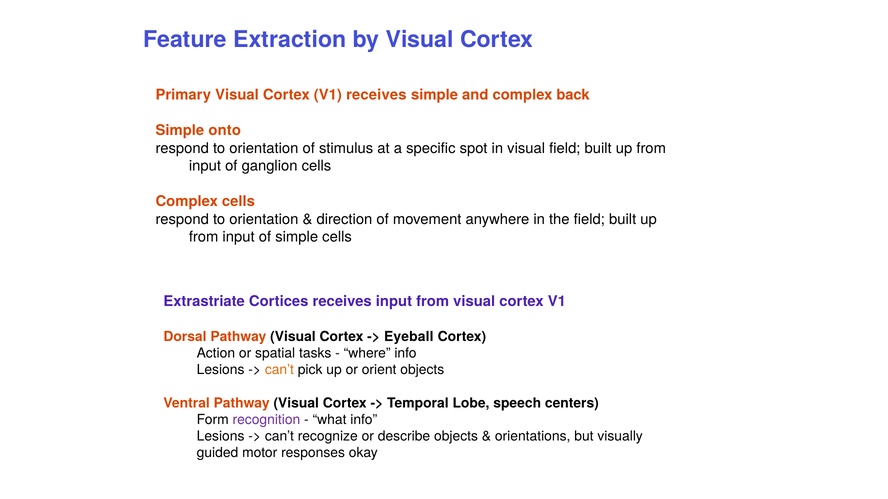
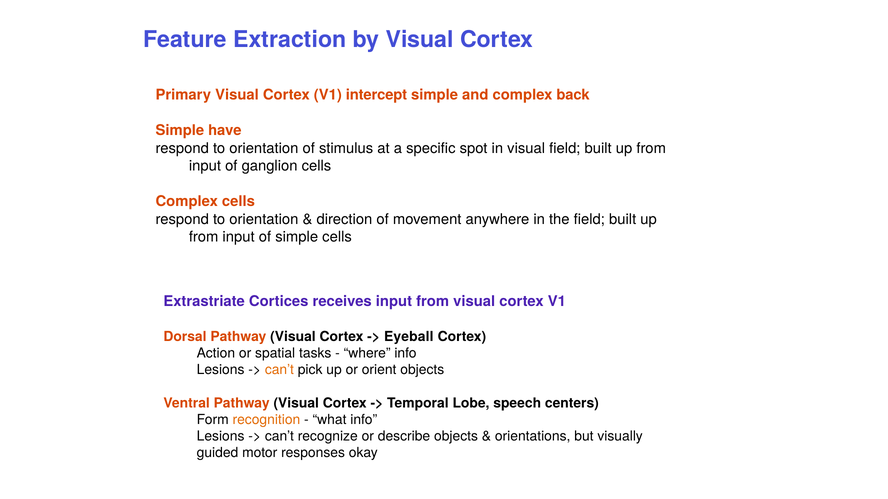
V1 receives: receives -> intercept
onto: onto -> have
recognition colour: purple -> orange
